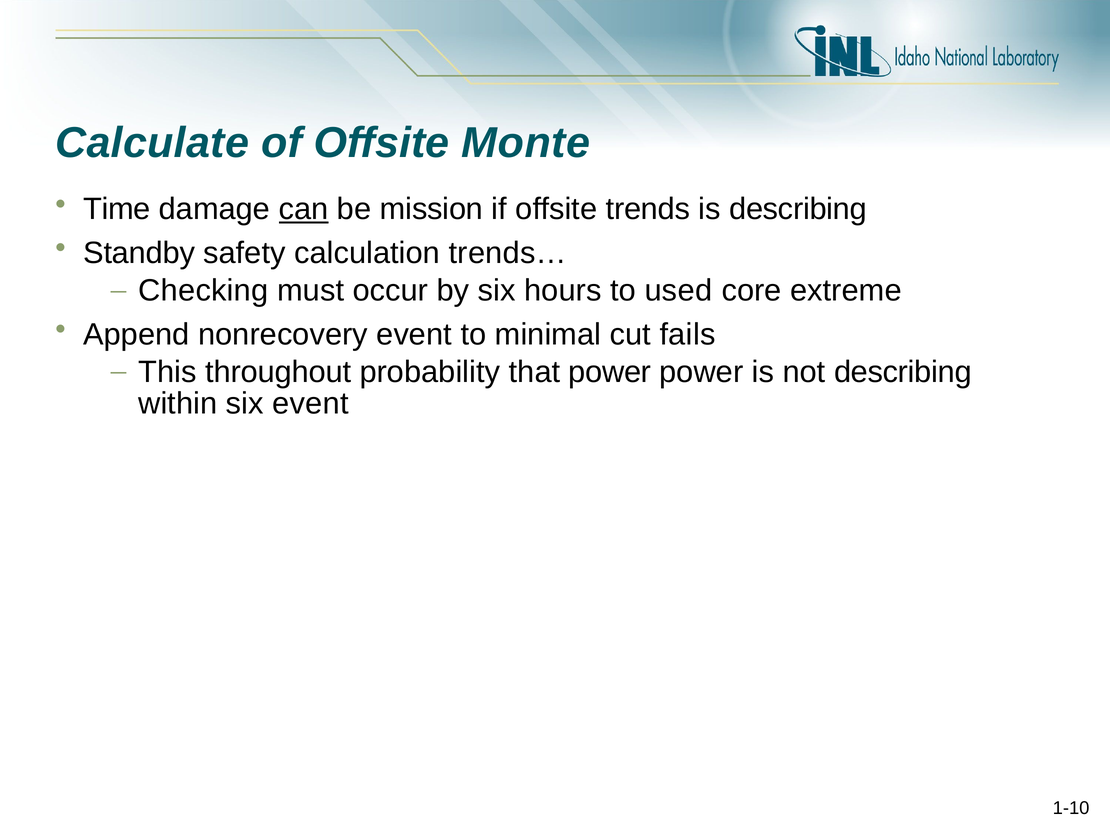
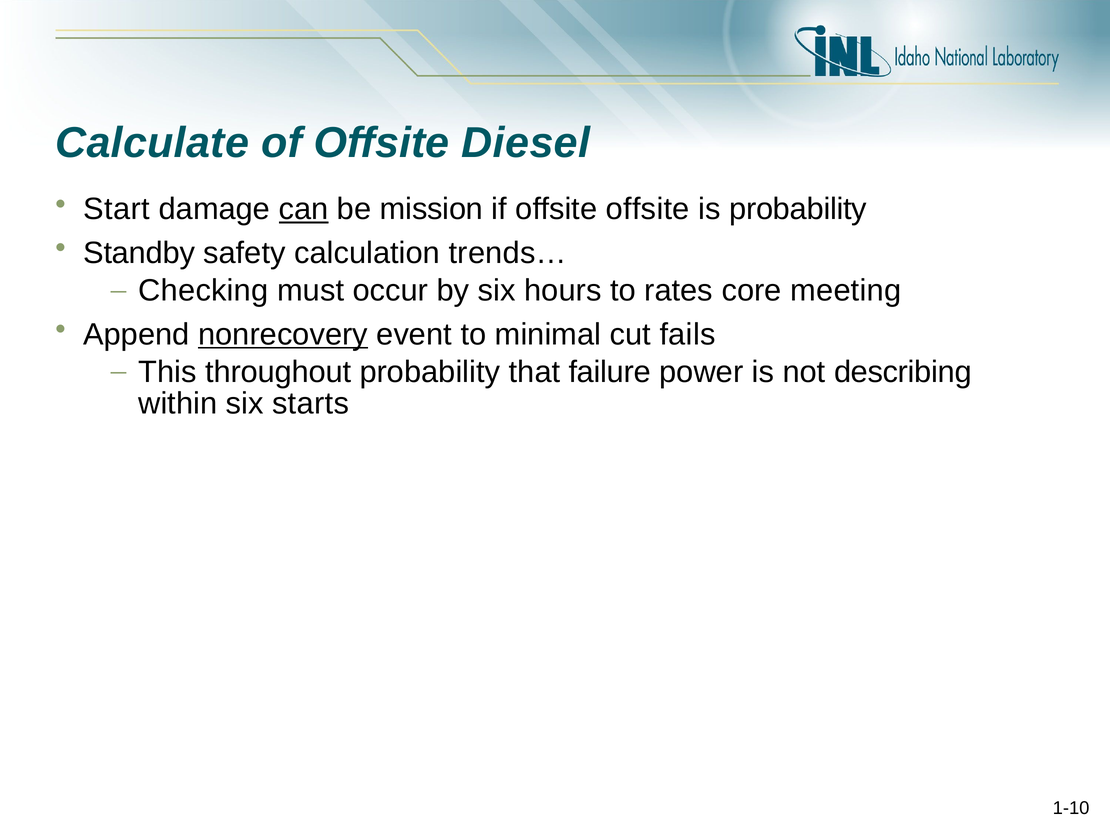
Monte: Monte -> Diesel
Time: Time -> Start
offsite trends: trends -> offsite
is describing: describing -> probability
used: used -> rates
extreme: extreme -> meeting
nonrecovery underline: none -> present
that power: power -> failure
six event: event -> starts
